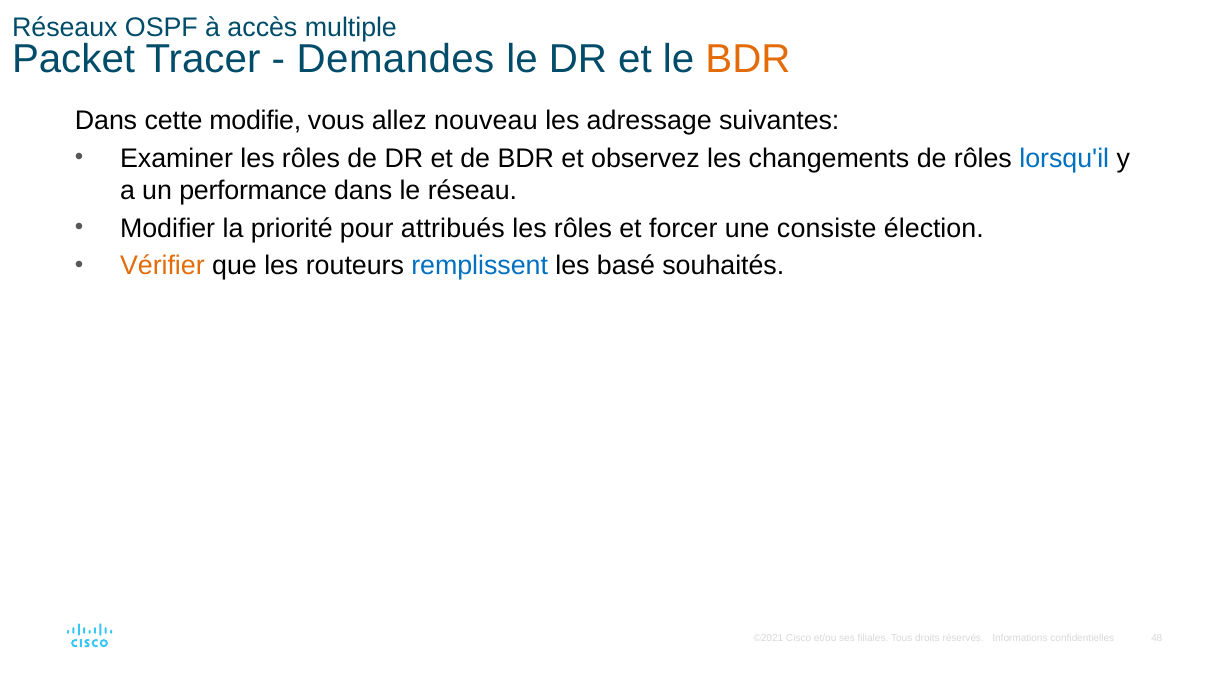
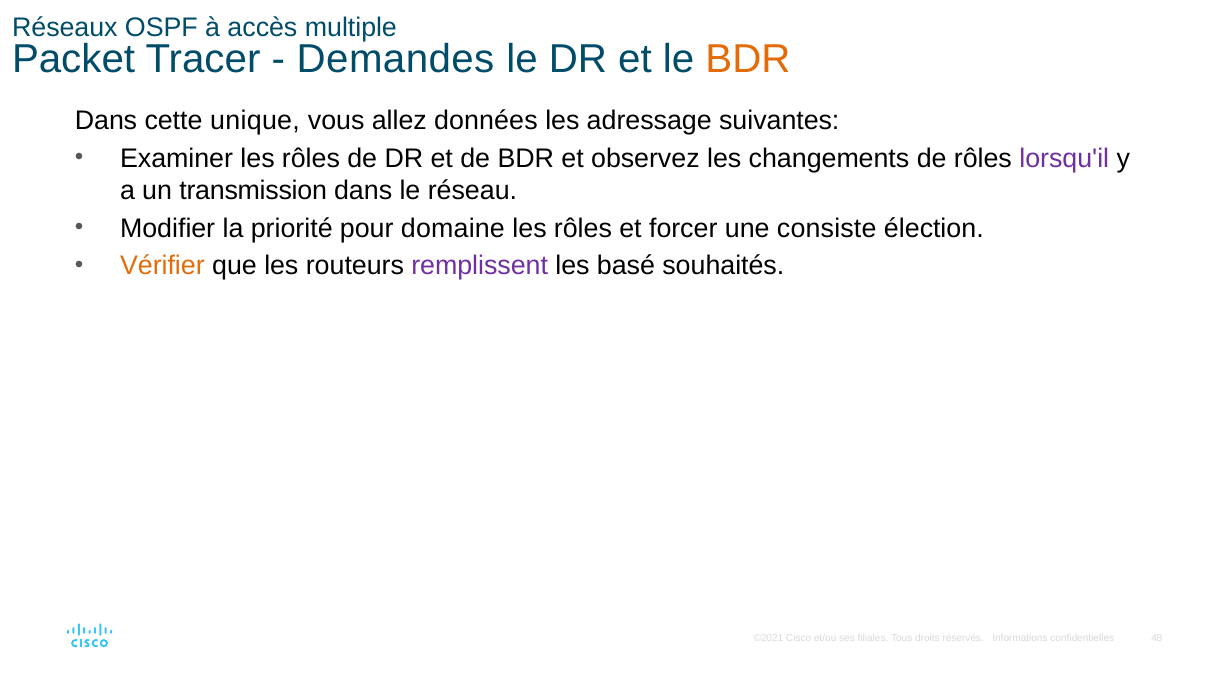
modifie: modifie -> unique
nouveau: nouveau -> données
lorsqu'il colour: blue -> purple
performance: performance -> transmission
attribués: attribués -> domaine
remplissent colour: blue -> purple
